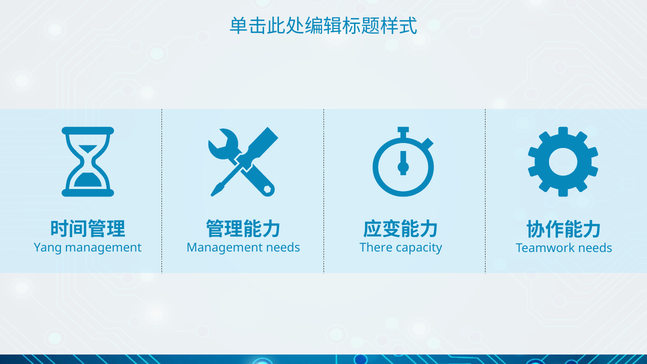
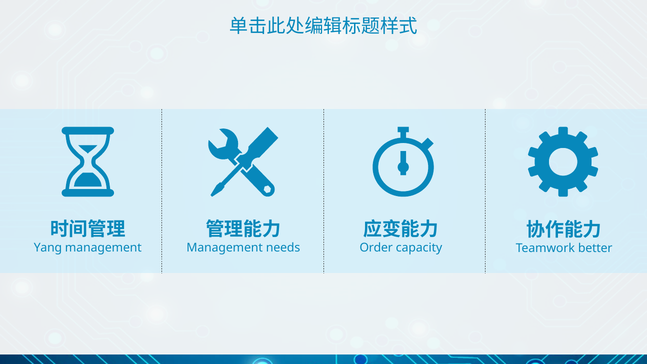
There: There -> Order
Teamwork needs: needs -> better
